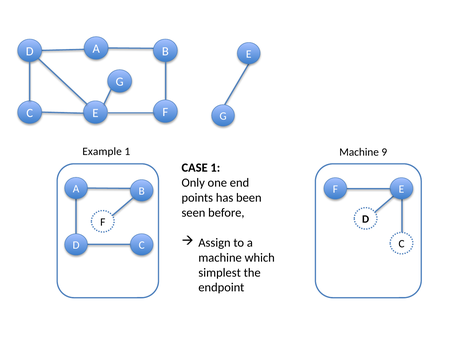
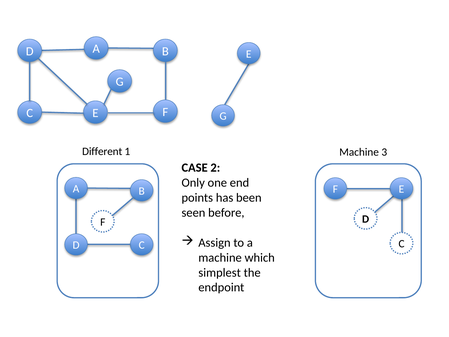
Example: Example -> Different
9: 9 -> 3
CASE 1: 1 -> 2
